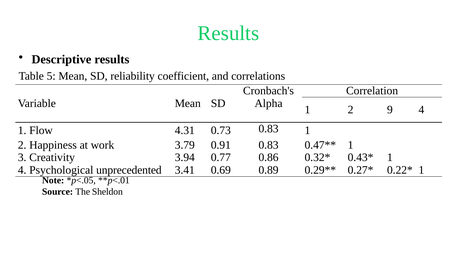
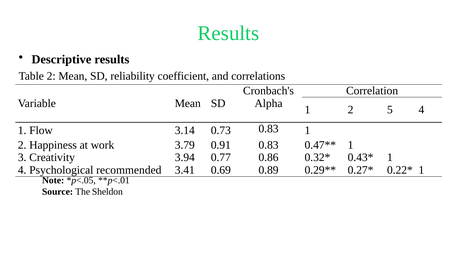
Table 5: 5 -> 2
9: 9 -> 5
4.31: 4.31 -> 3.14
unprecedented: unprecedented -> recommended
